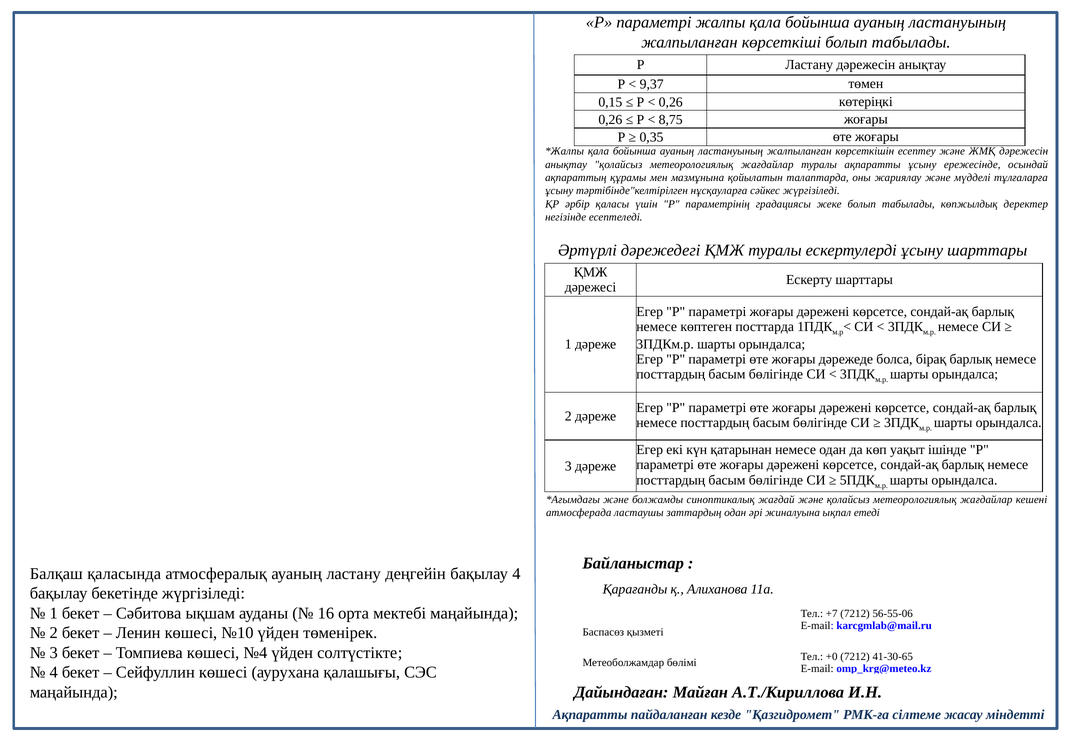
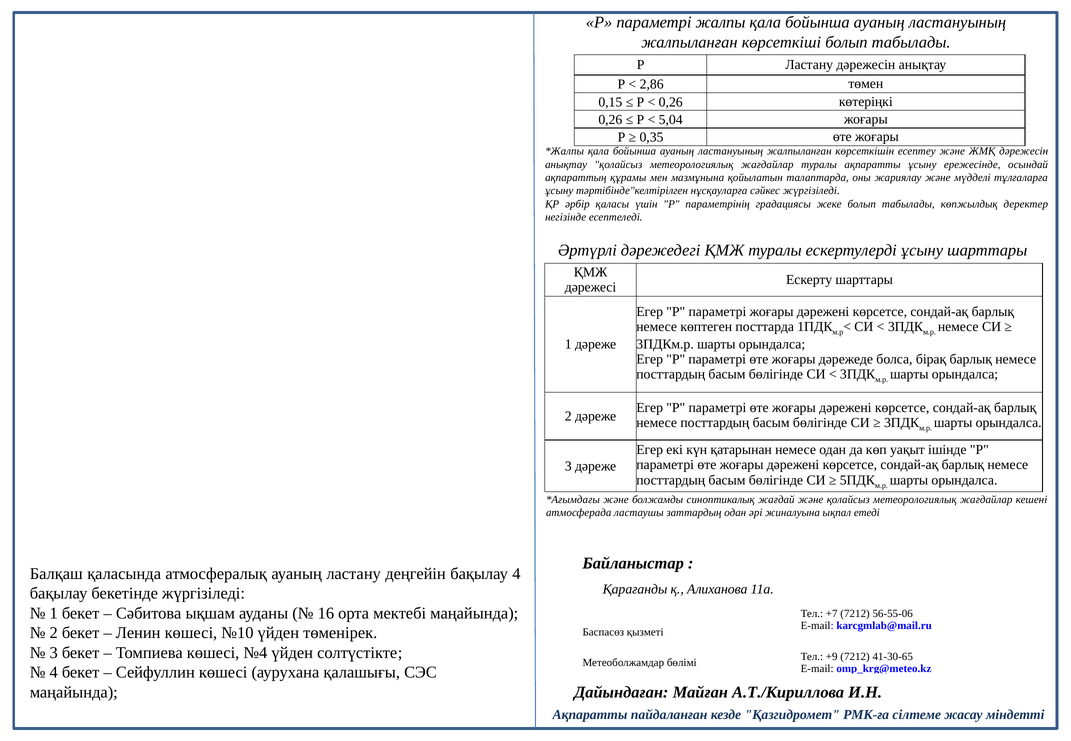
9,37: 9,37 -> 2,86
8,75: 8,75 -> 5,04
+0: +0 -> +9
